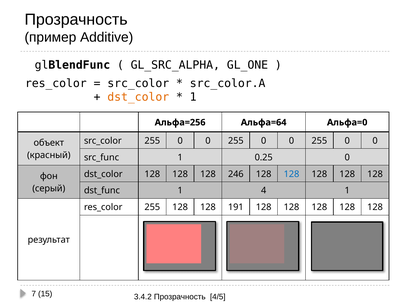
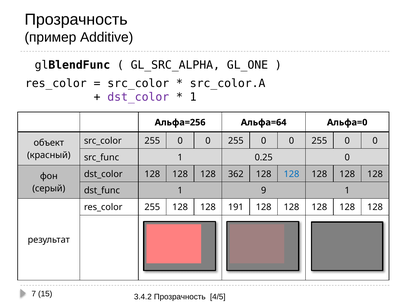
dst_color at (138, 97) colour: orange -> purple
246: 246 -> 362
4: 4 -> 9
